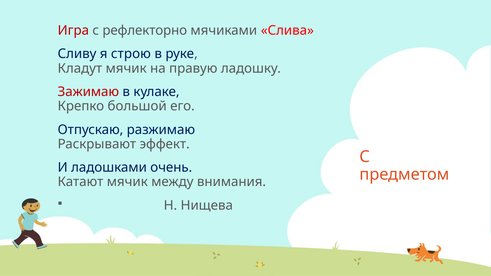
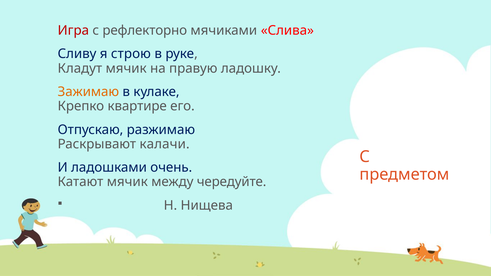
Зажимаю colour: red -> orange
большой: большой -> квартире
эффект: эффект -> калачи
внимания: внимания -> чередуйте
